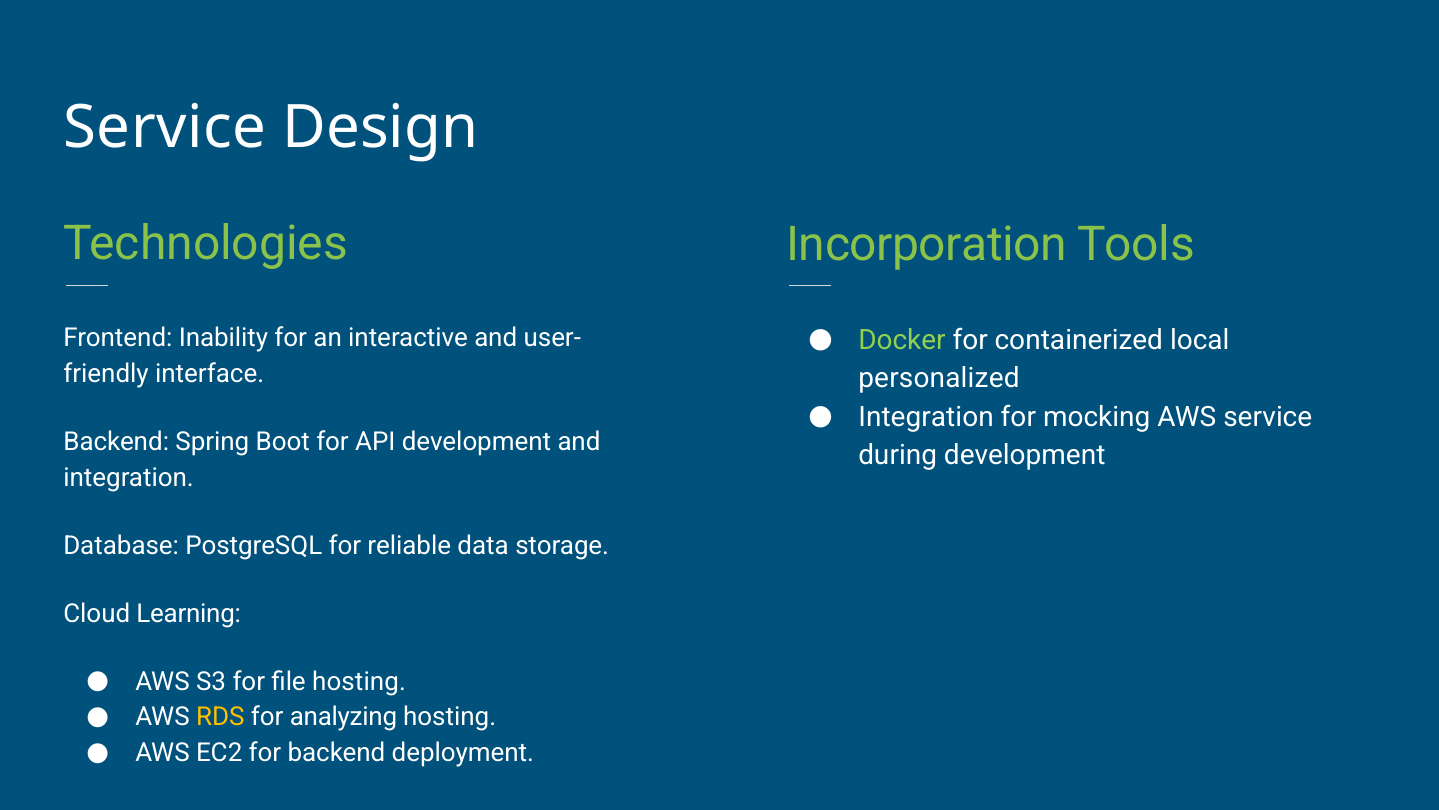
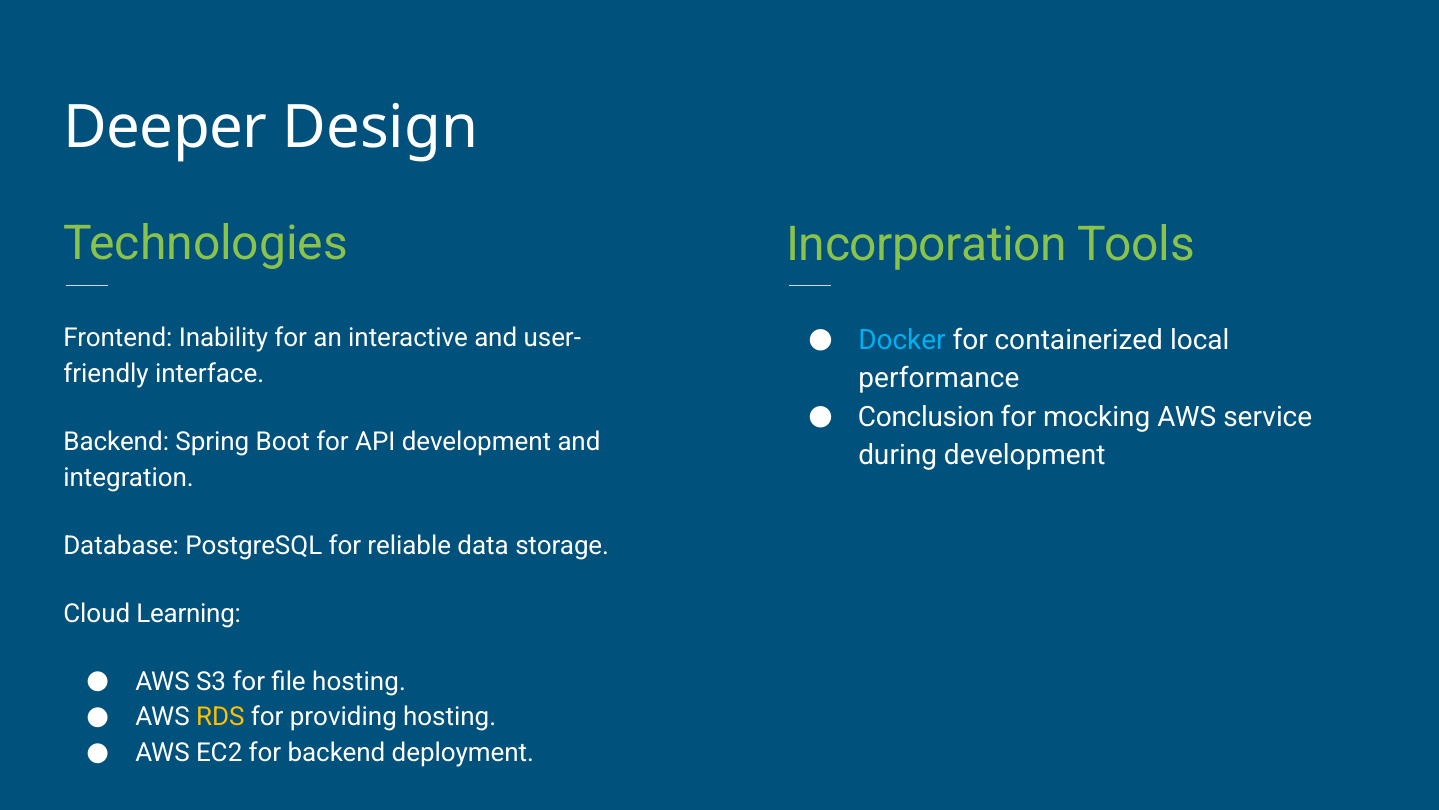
Service at (165, 128): Service -> Deeper
Docker colour: light green -> light blue
personalized: personalized -> performance
Integration at (926, 417): Integration -> Conclusion
analyzing: analyzing -> providing
